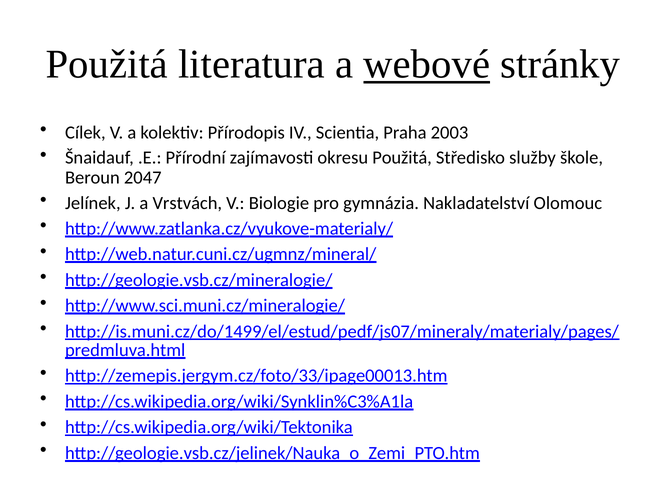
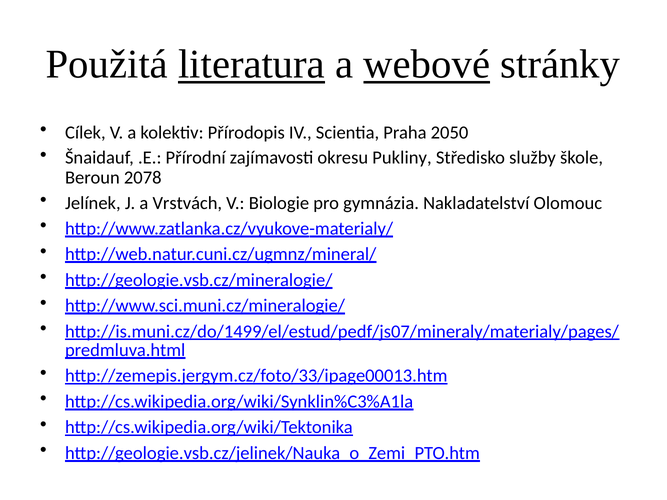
literatura underline: none -> present
2003: 2003 -> 2050
okresu Použitá: Použitá -> Pukliny
2047: 2047 -> 2078
